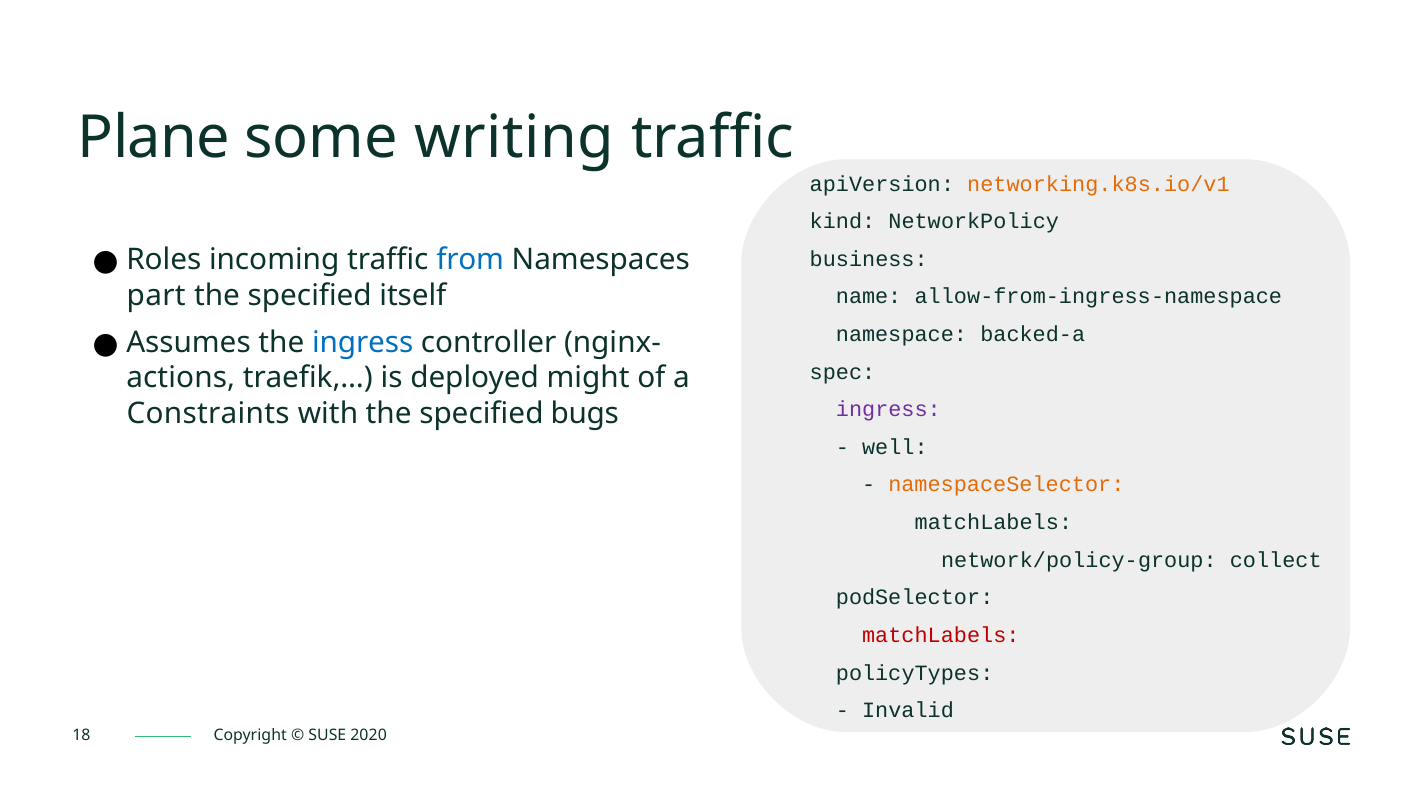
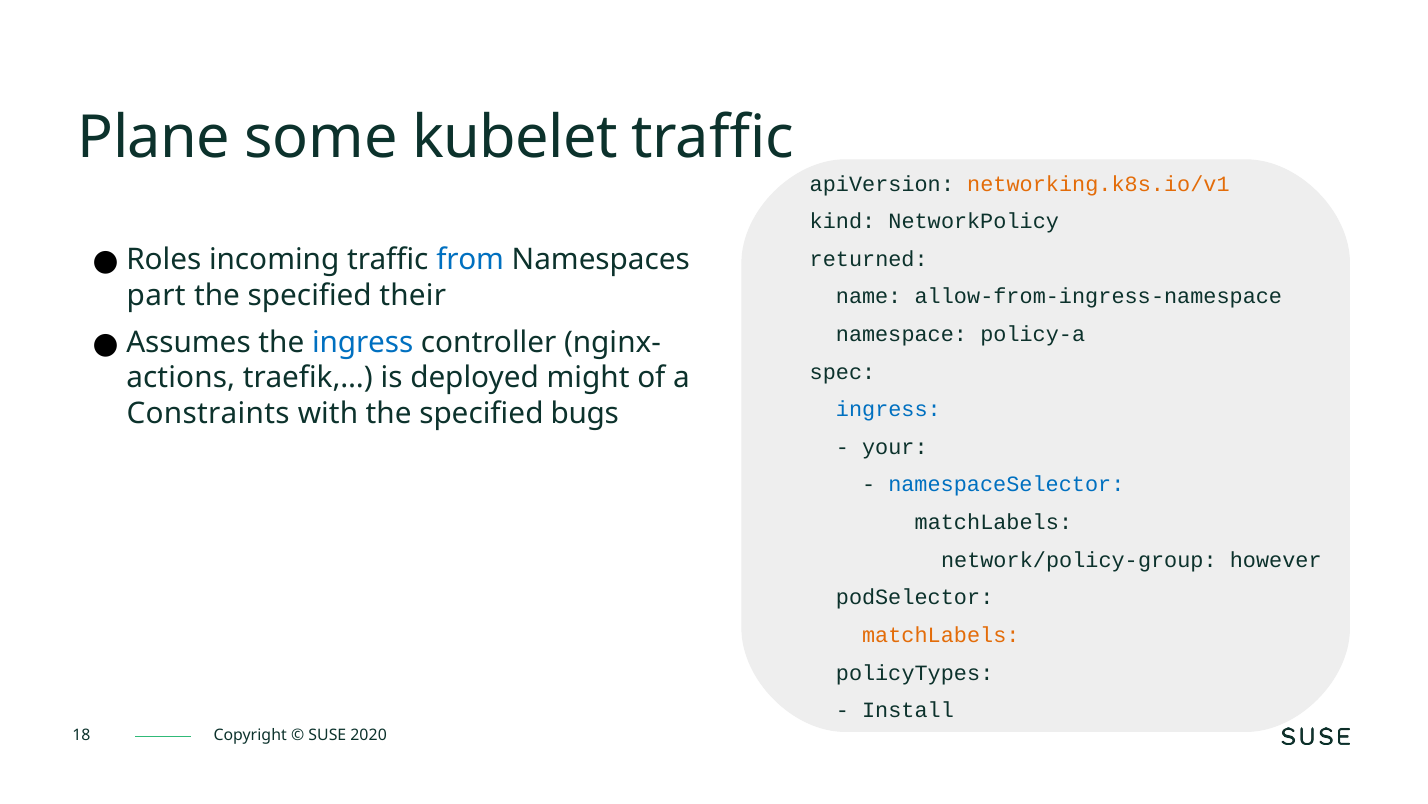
writing: writing -> kubelet
business: business -> returned
itself: itself -> their
backed-a: backed-a -> policy-a
ingress at (888, 410) colour: purple -> blue
well: well -> your
namespaceSelector colour: orange -> blue
collect: collect -> however
matchLabels at (941, 635) colour: red -> orange
Invalid: Invalid -> Install
